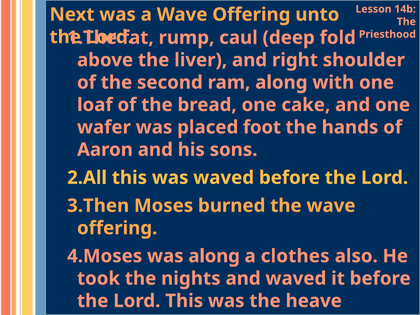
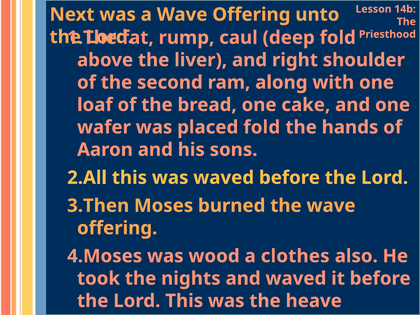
placed foot: foot -> fold
was along: along -> wood
